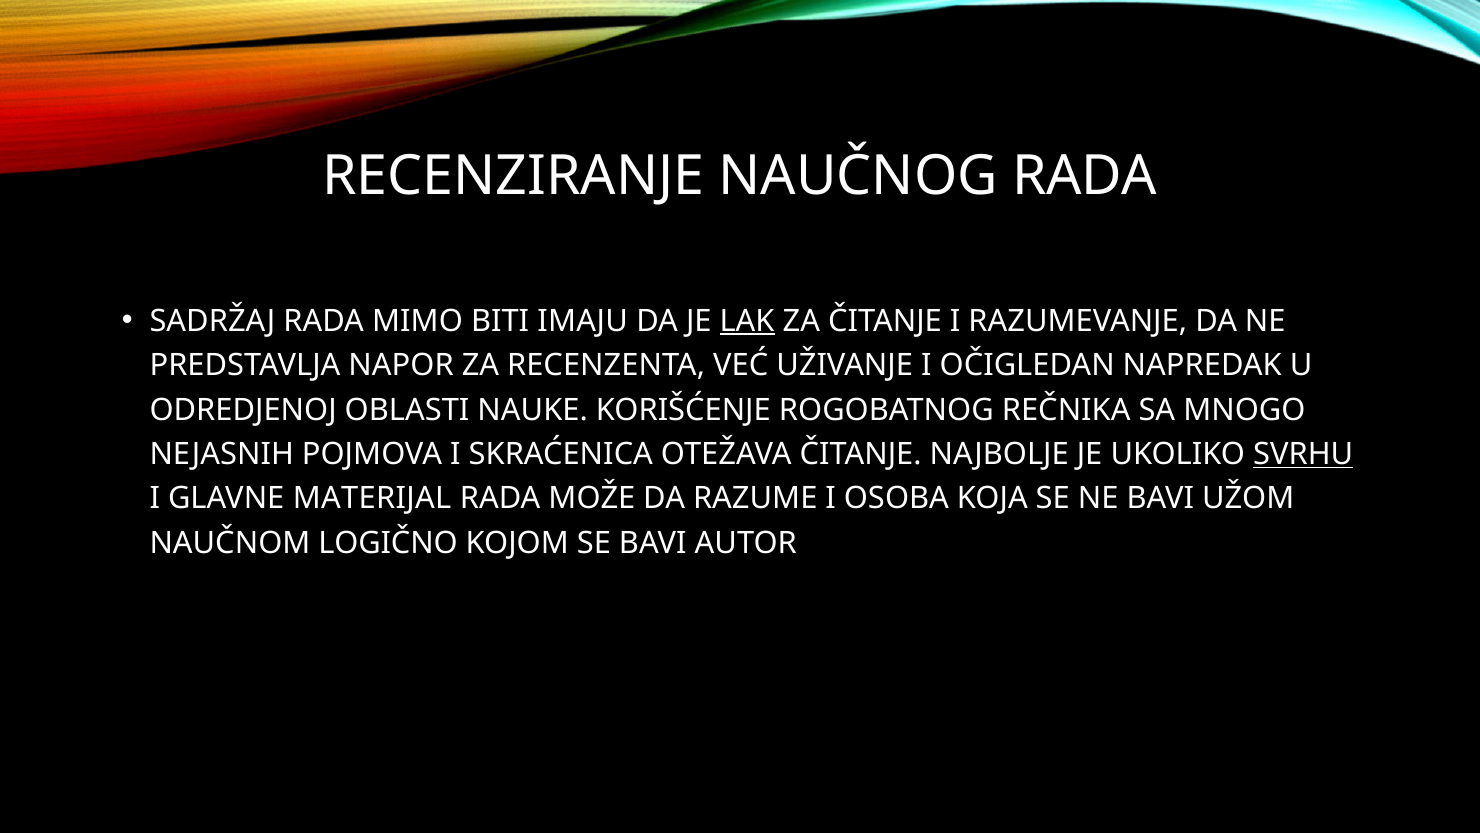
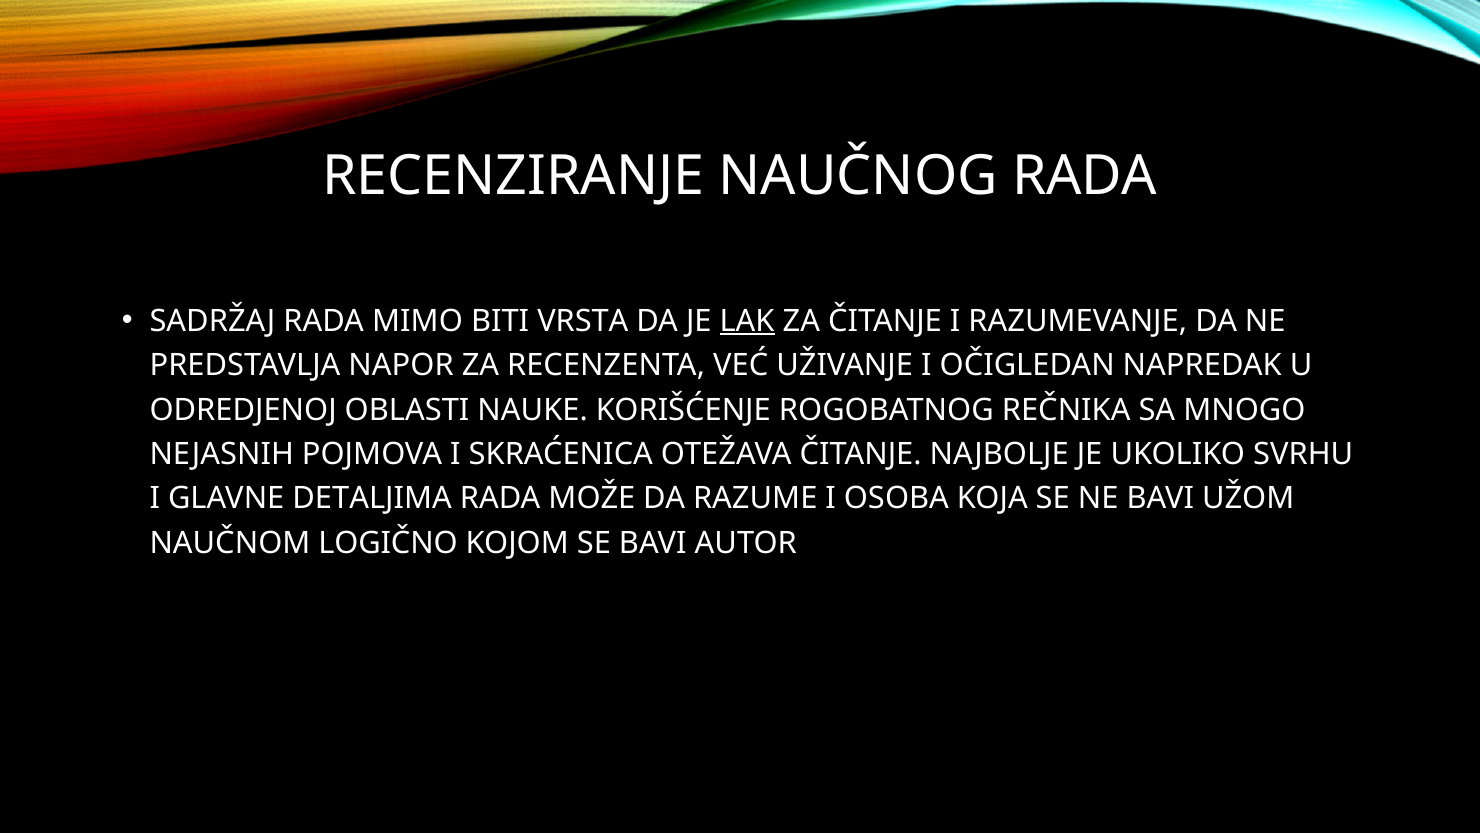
IMAJU: IMAJU -> VRSTA
SVRHU underline: present -> none
MATERIJAL: MATERIJAL -> DETALJIMA
